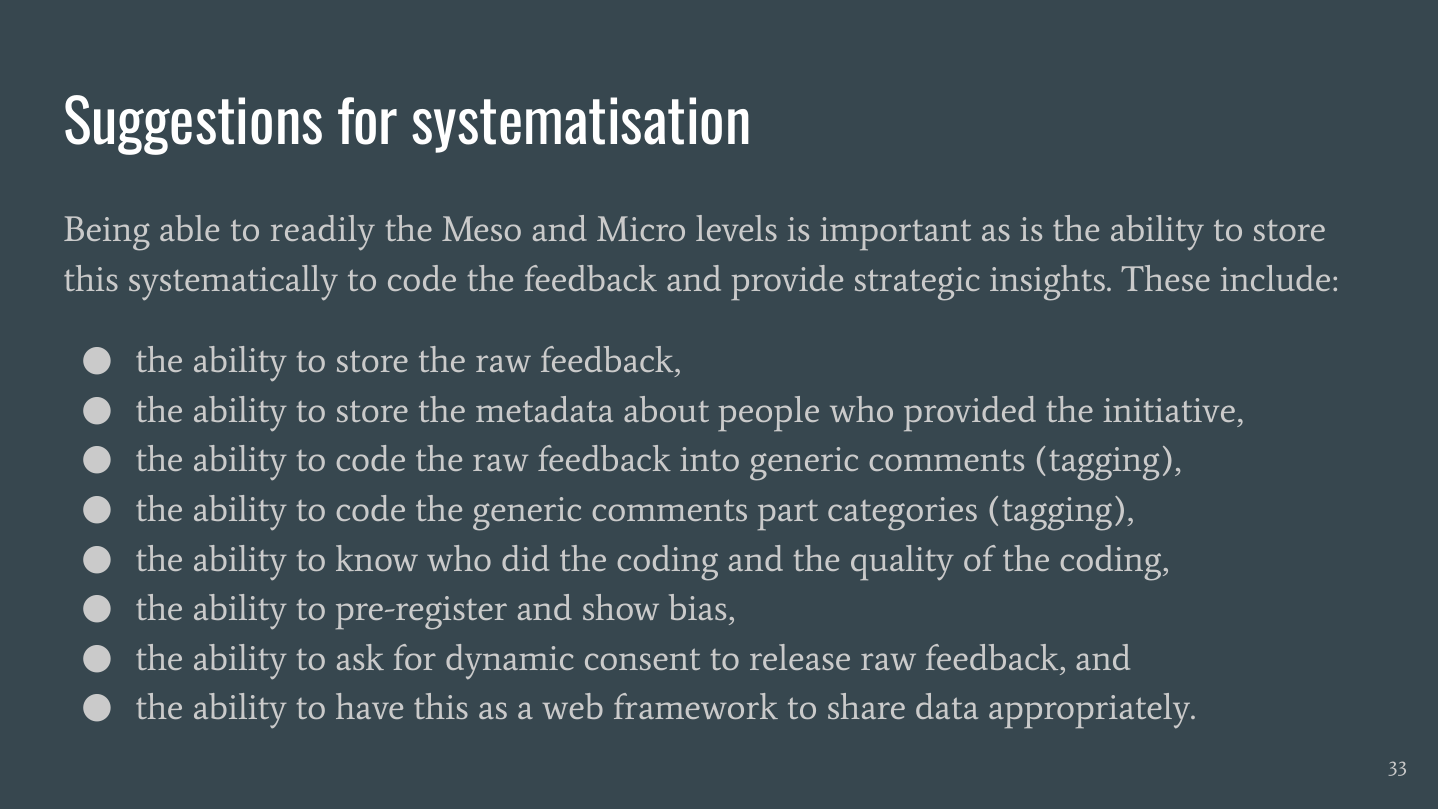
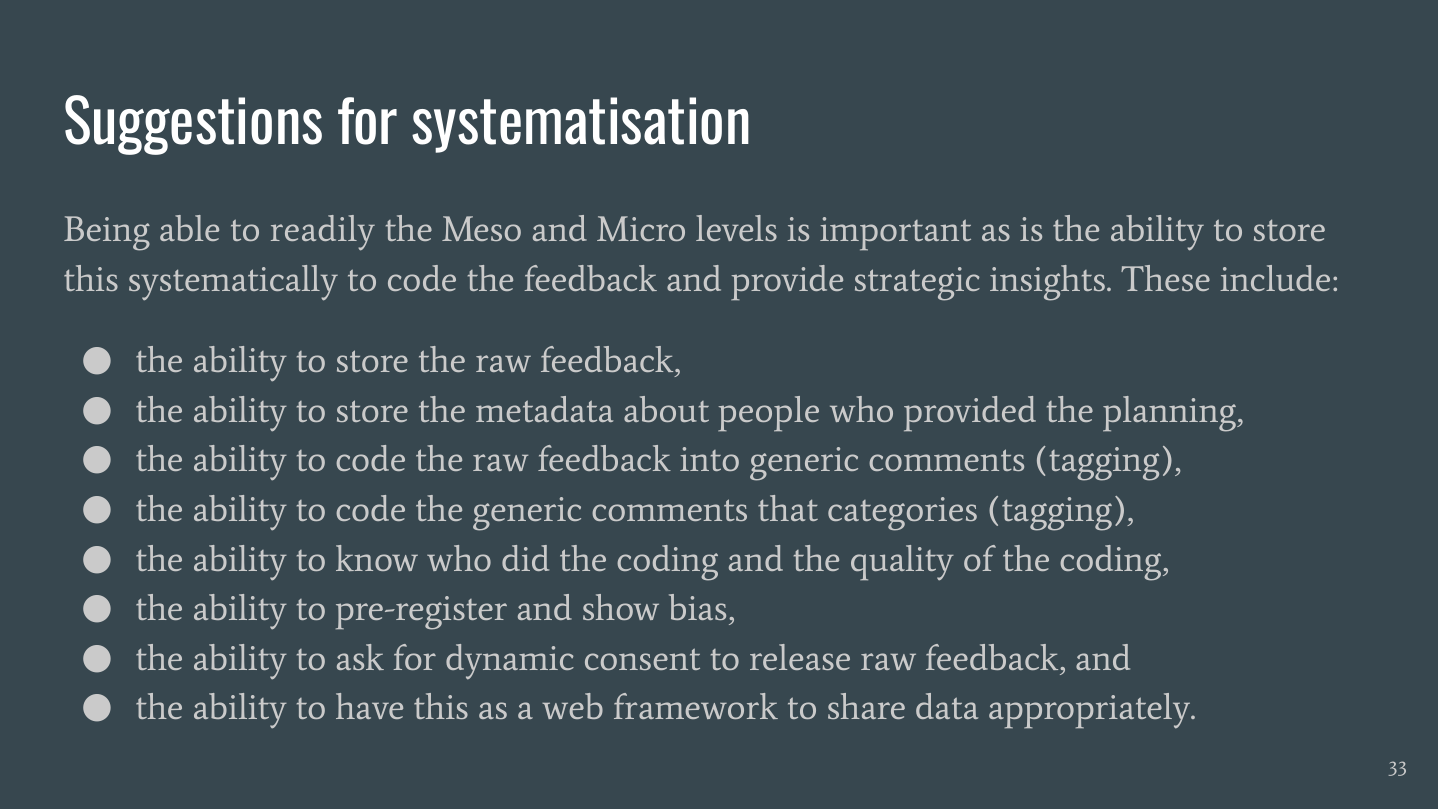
initiative: initiative -> planning
part: part -> that
